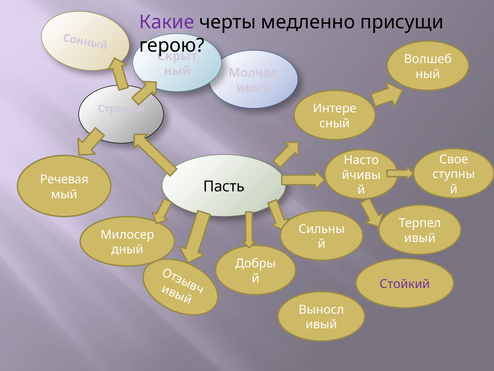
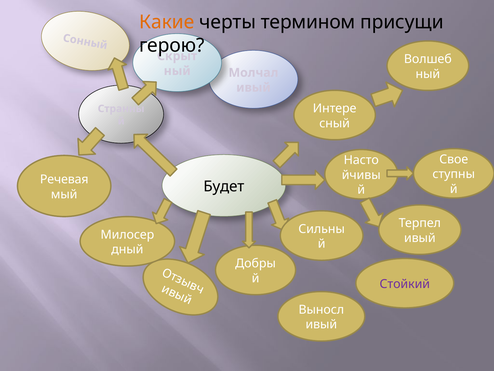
Какие colour: purple -> orange
медленно: медленно -> термином
Пасть: Пасть -> Будет
